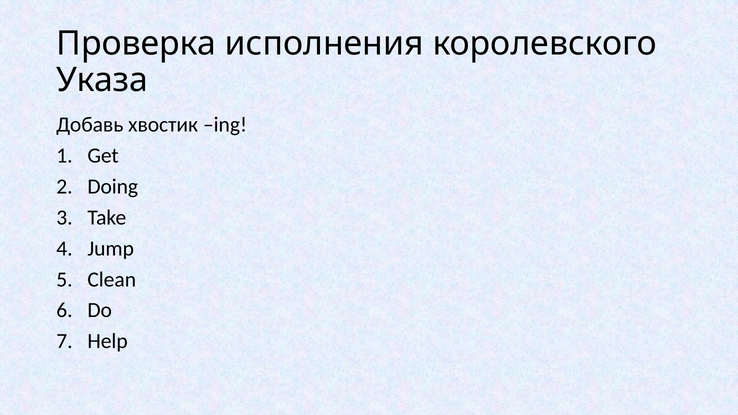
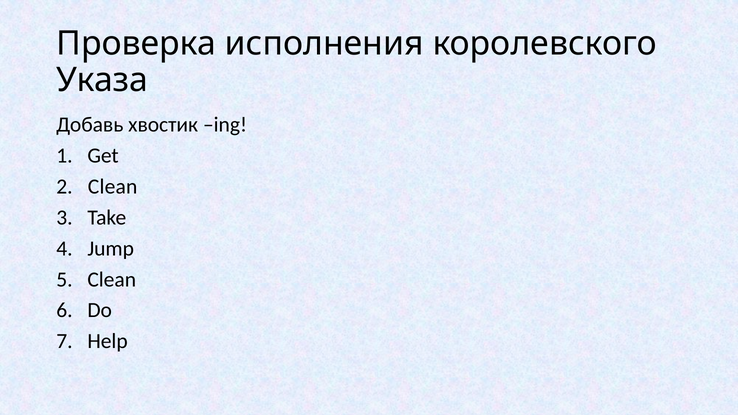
Doing at (113, 187): Doing -> Clean
